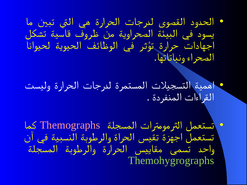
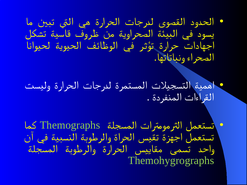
Themographs colour: pink -> light green
